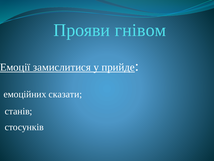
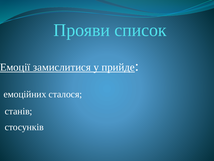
гнівом: гнівом -> список
сказати: сказати -> сталося
